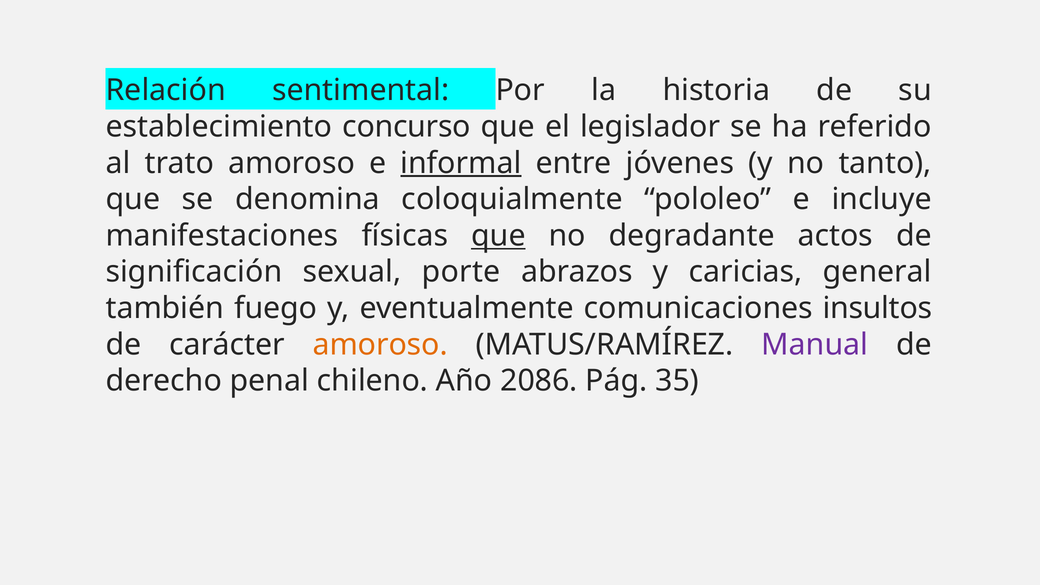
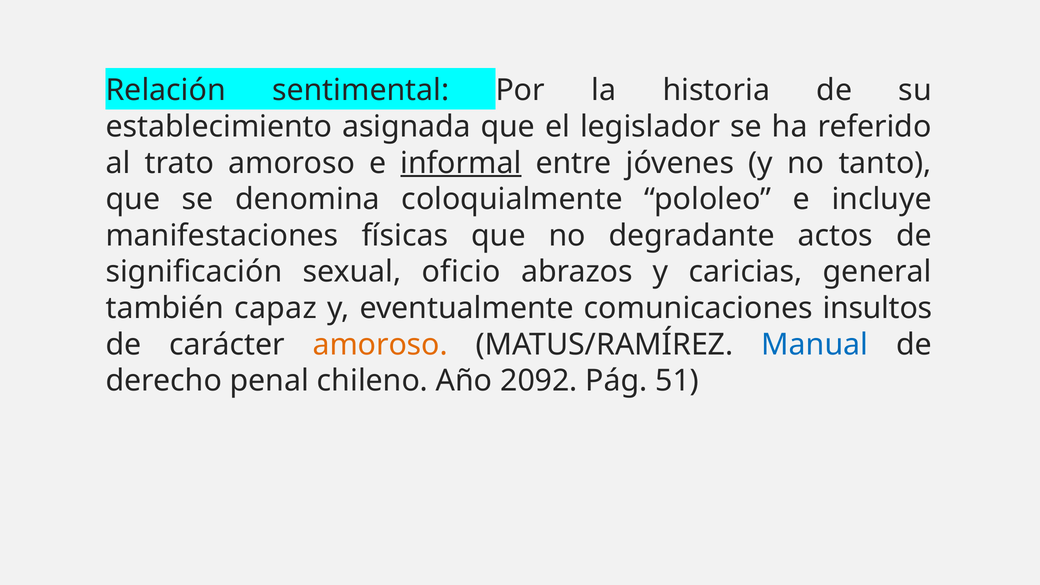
concurso: concurso -> asignada
que at (498, 236) underline: present -> none
porte: porte -> oficio
fuego: fuego -> capaz
Manual colour: purple -> blue
2086: 2086 -> 2092
35: 35 -> 51
